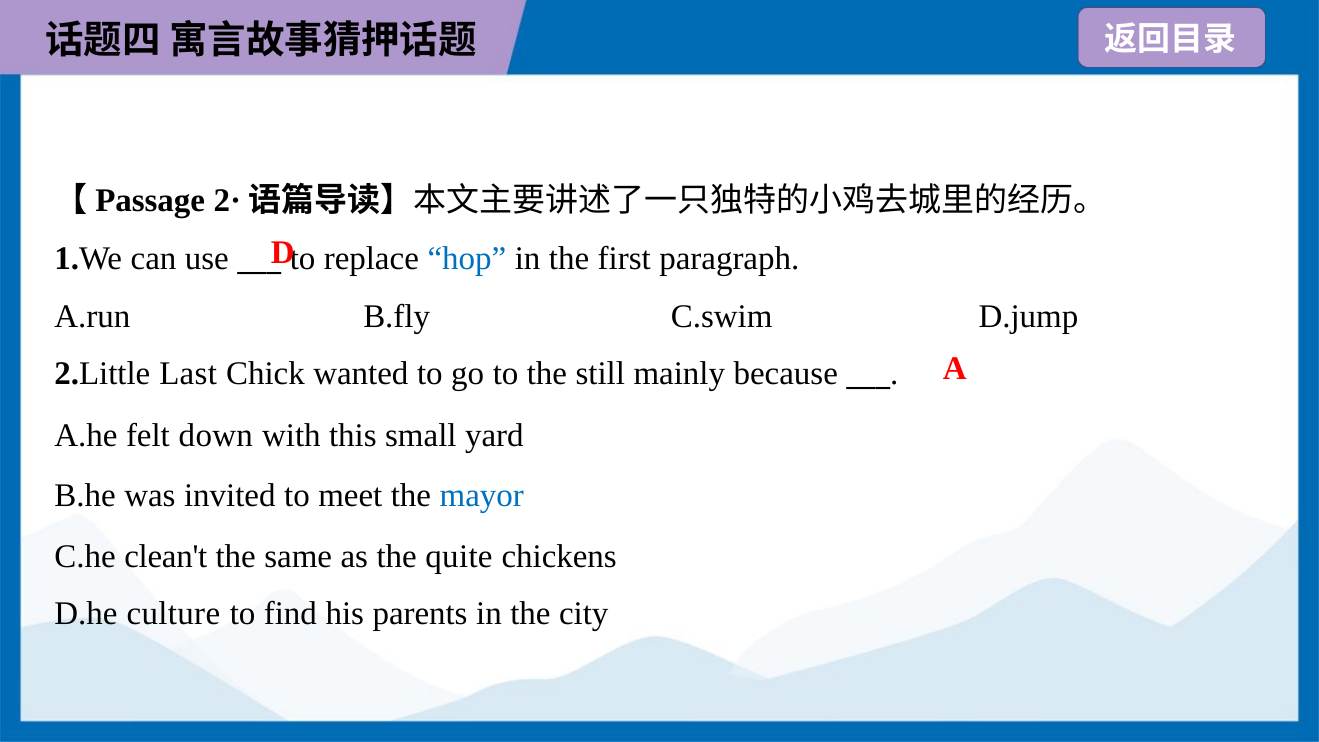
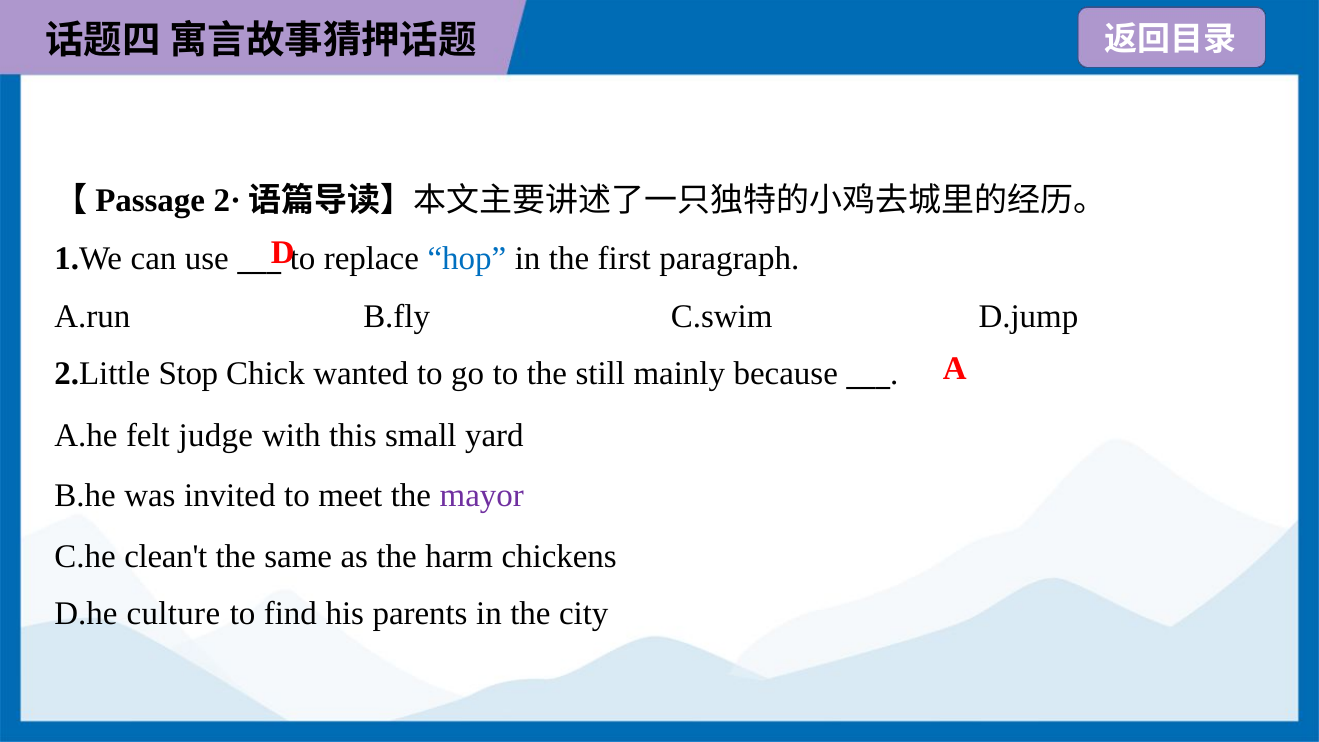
Last: Last -> Stop
down: down -> judge
mayor colour: blue -> purple
quite: quite -> harm
